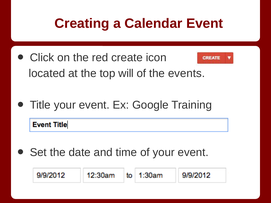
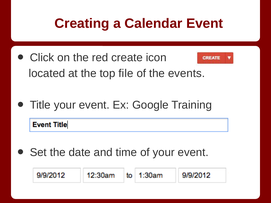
will: will -> file
